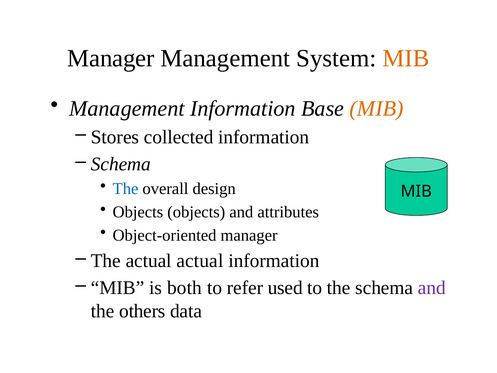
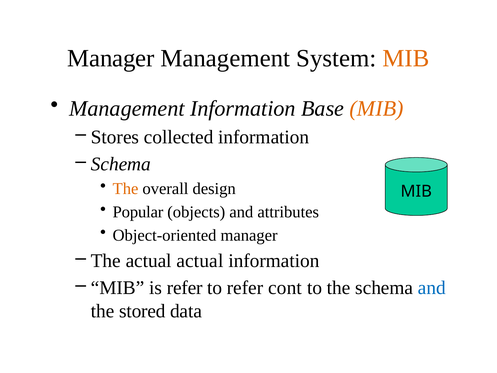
The at (126, 189) colour: blue -> orange
Objects at (138, 212): Objects -> Popular
is both: both -> refer
used: used -> cont
and at (432, 288) colour: purple -> blue
others: others -> stored
